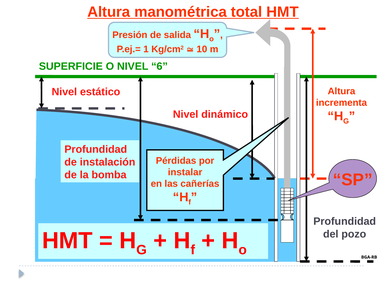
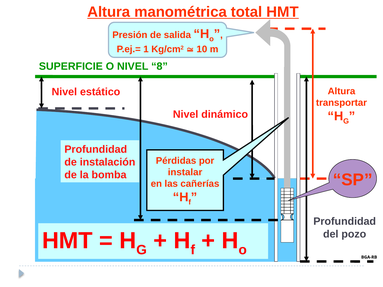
6: 6 -> 8
incrementa: incrementa -> transportar
